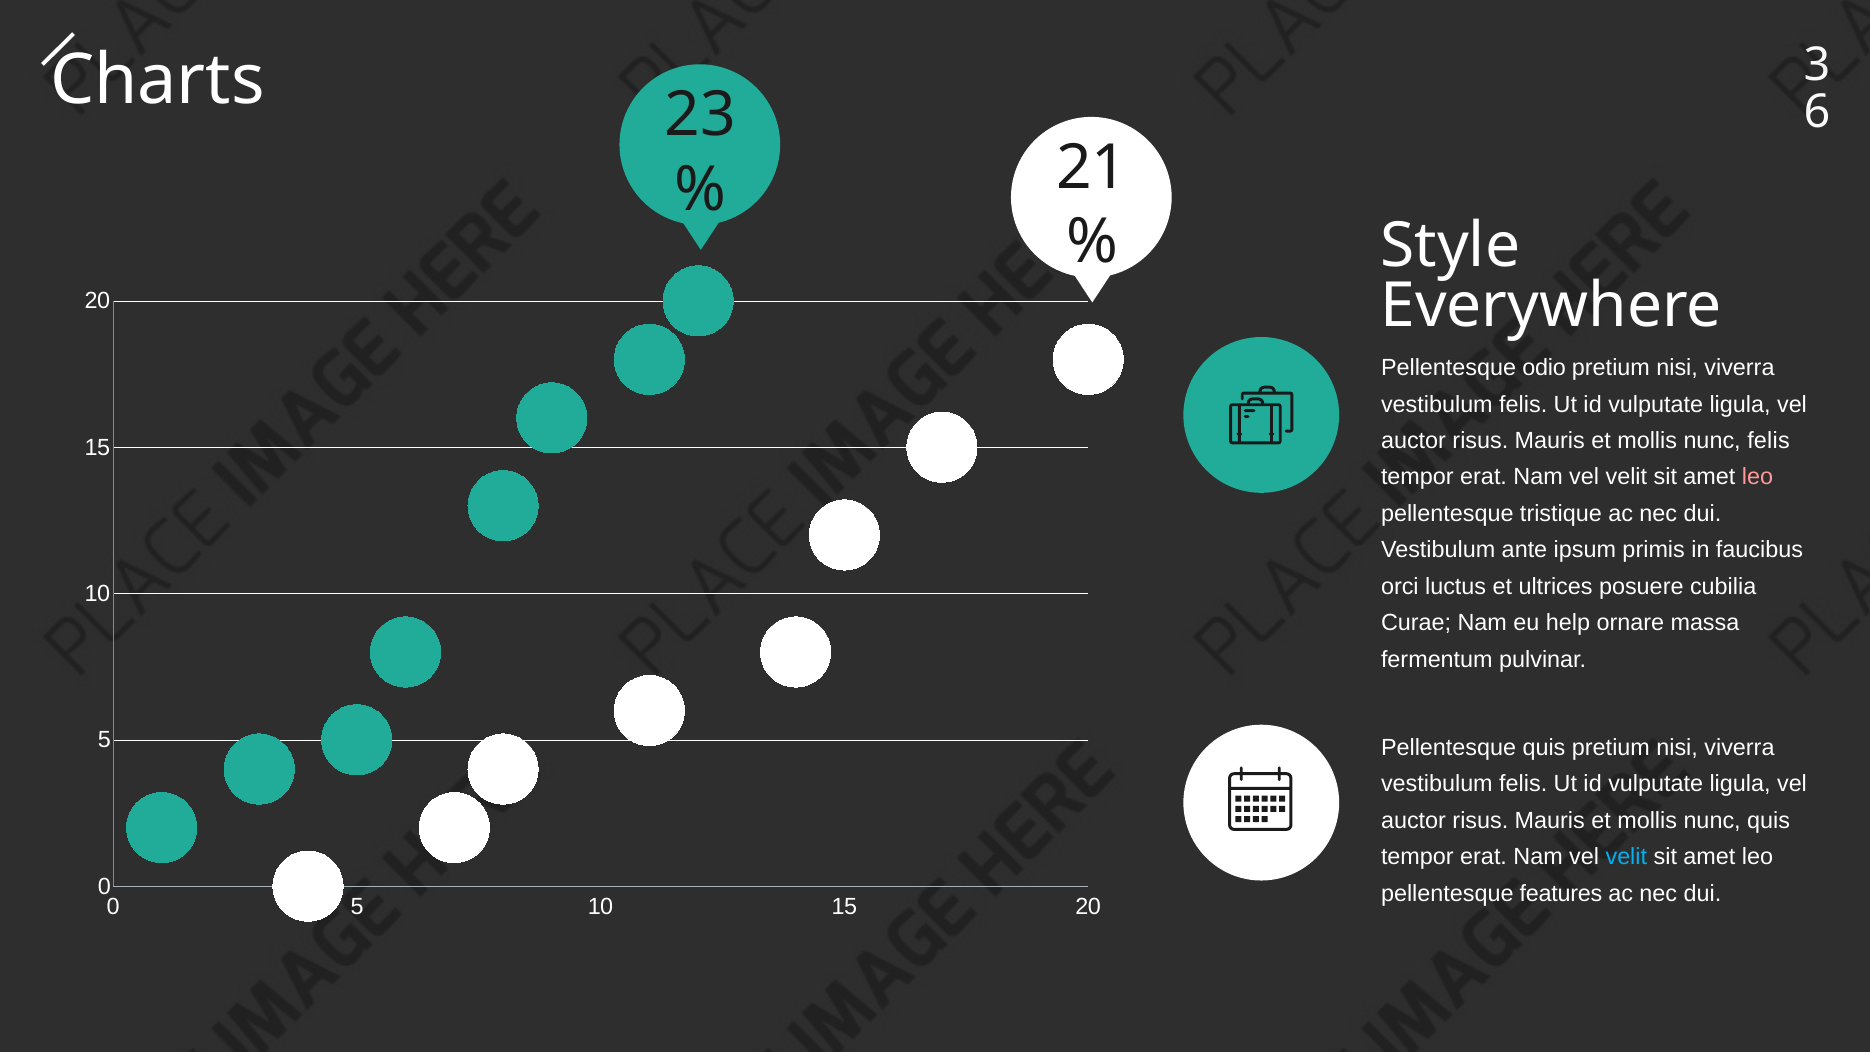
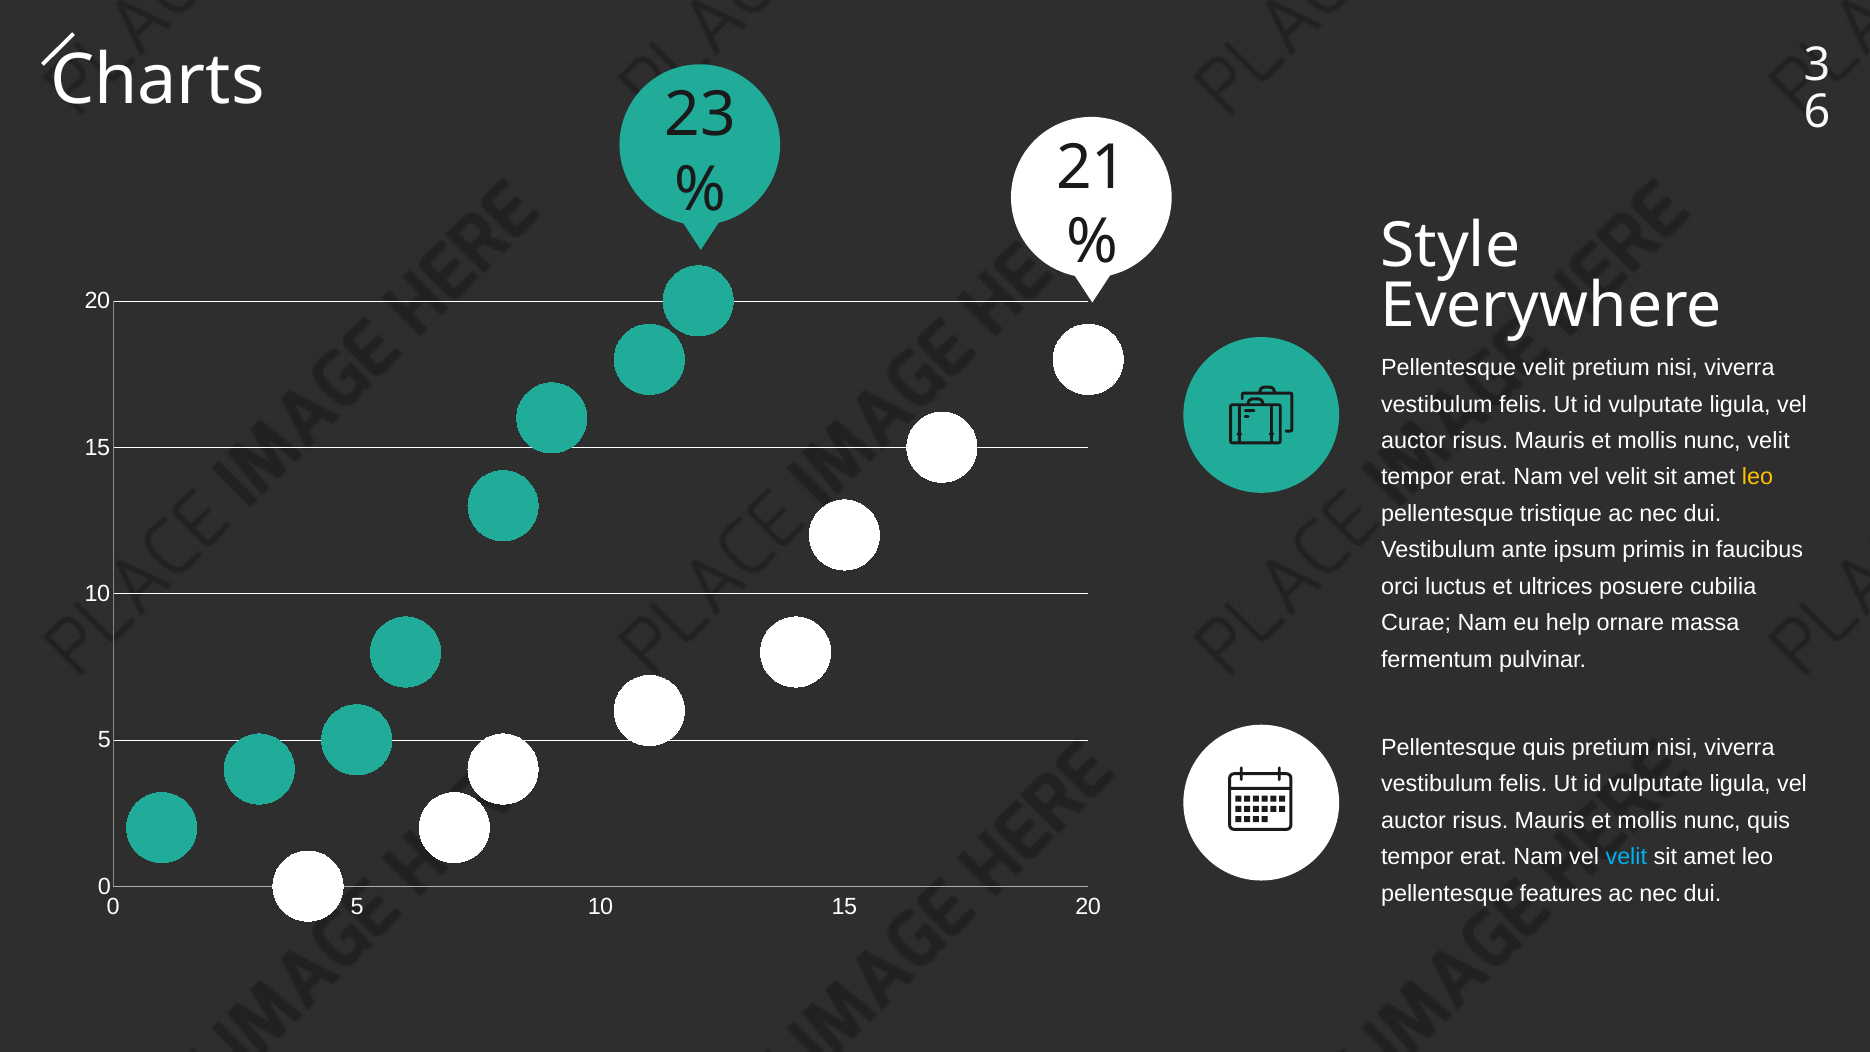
Pellentesque odio: odio -> velit
nunc felis: felis -> velit
leo at (1757, 477) colour: pink -> yellow
